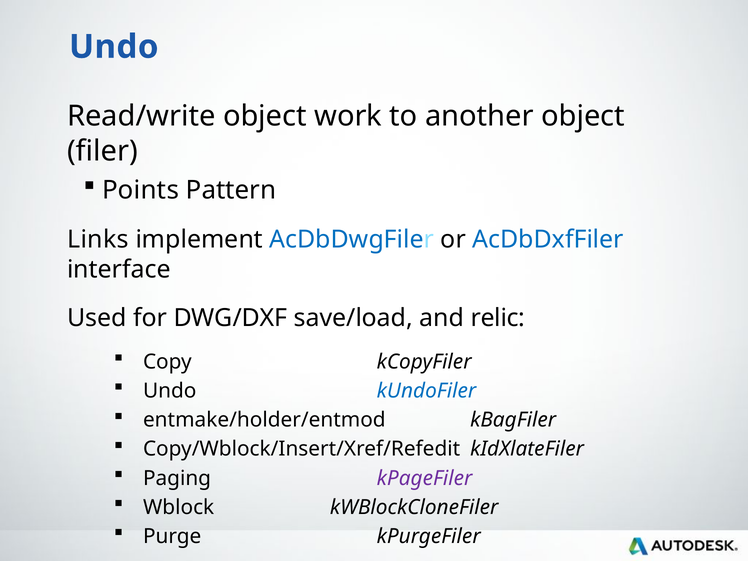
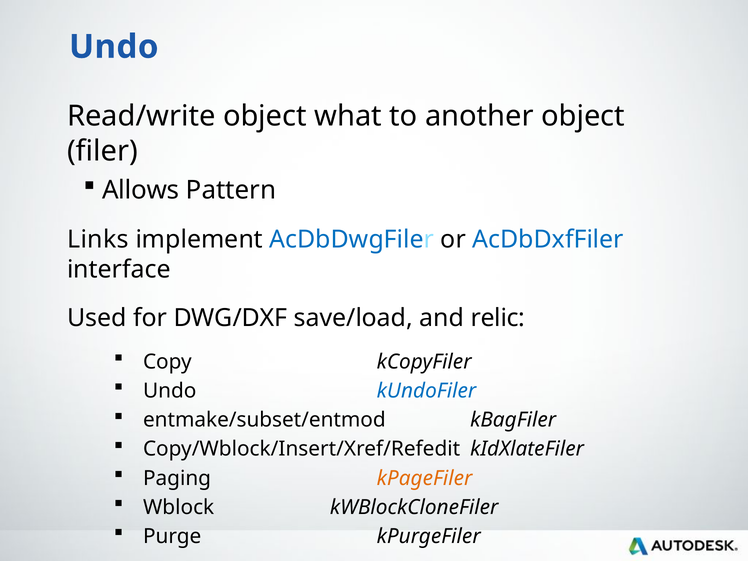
work: work -> what
Points: Points -> Allows
entmake/holder/entmod: entmake/holder/entmod -> entmake/subset/entmod
kPageFiler colour: purple -> orange
